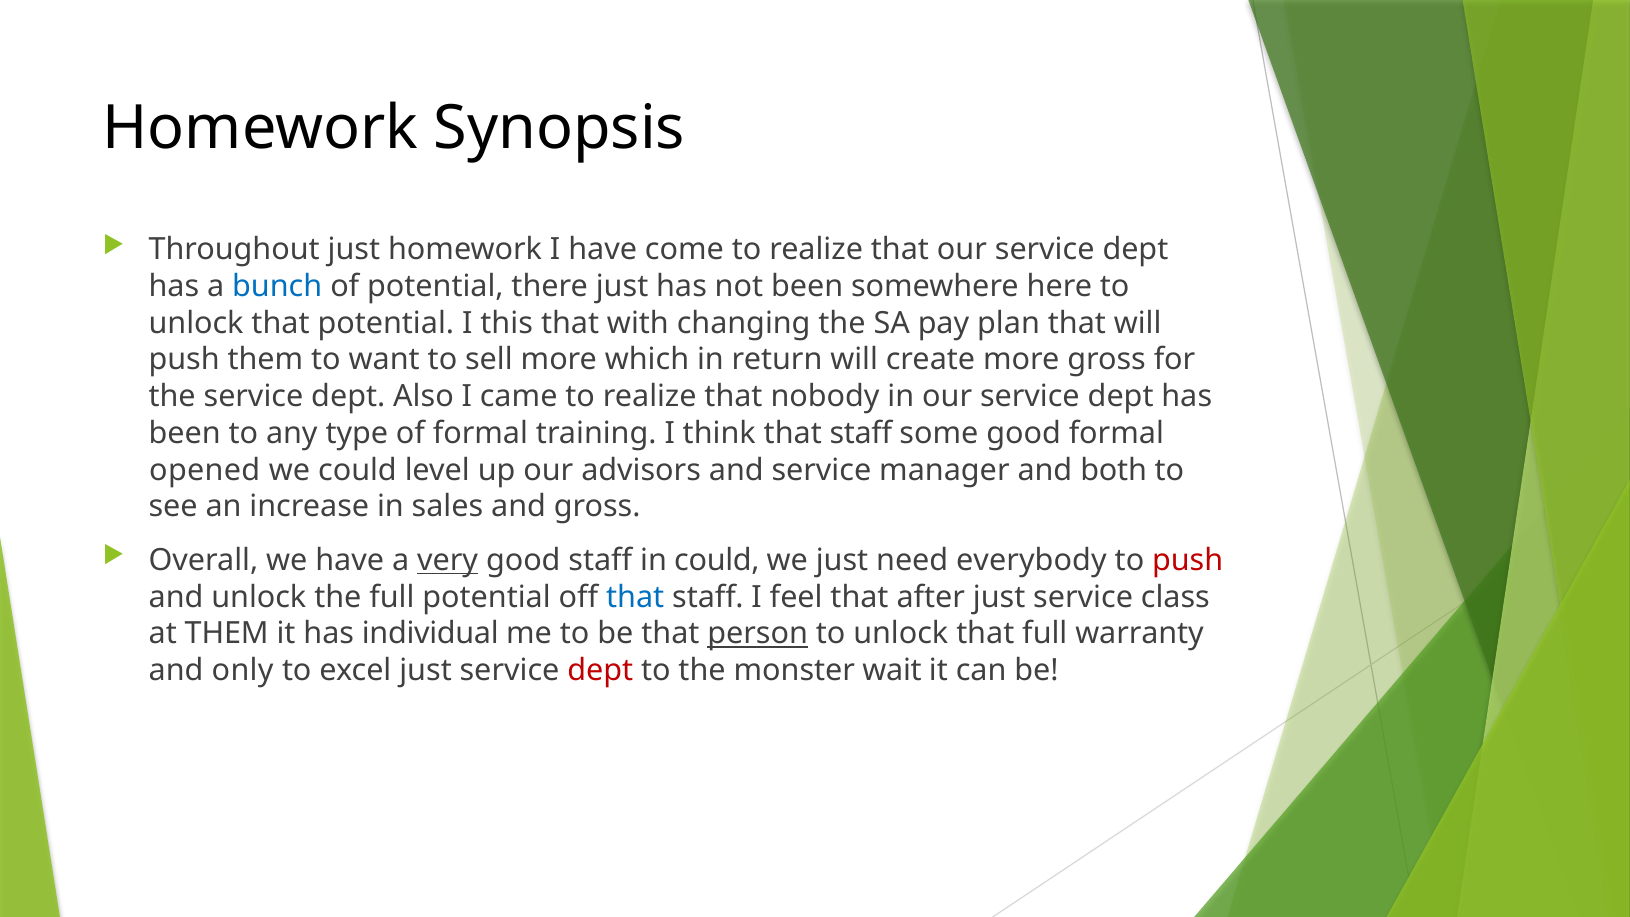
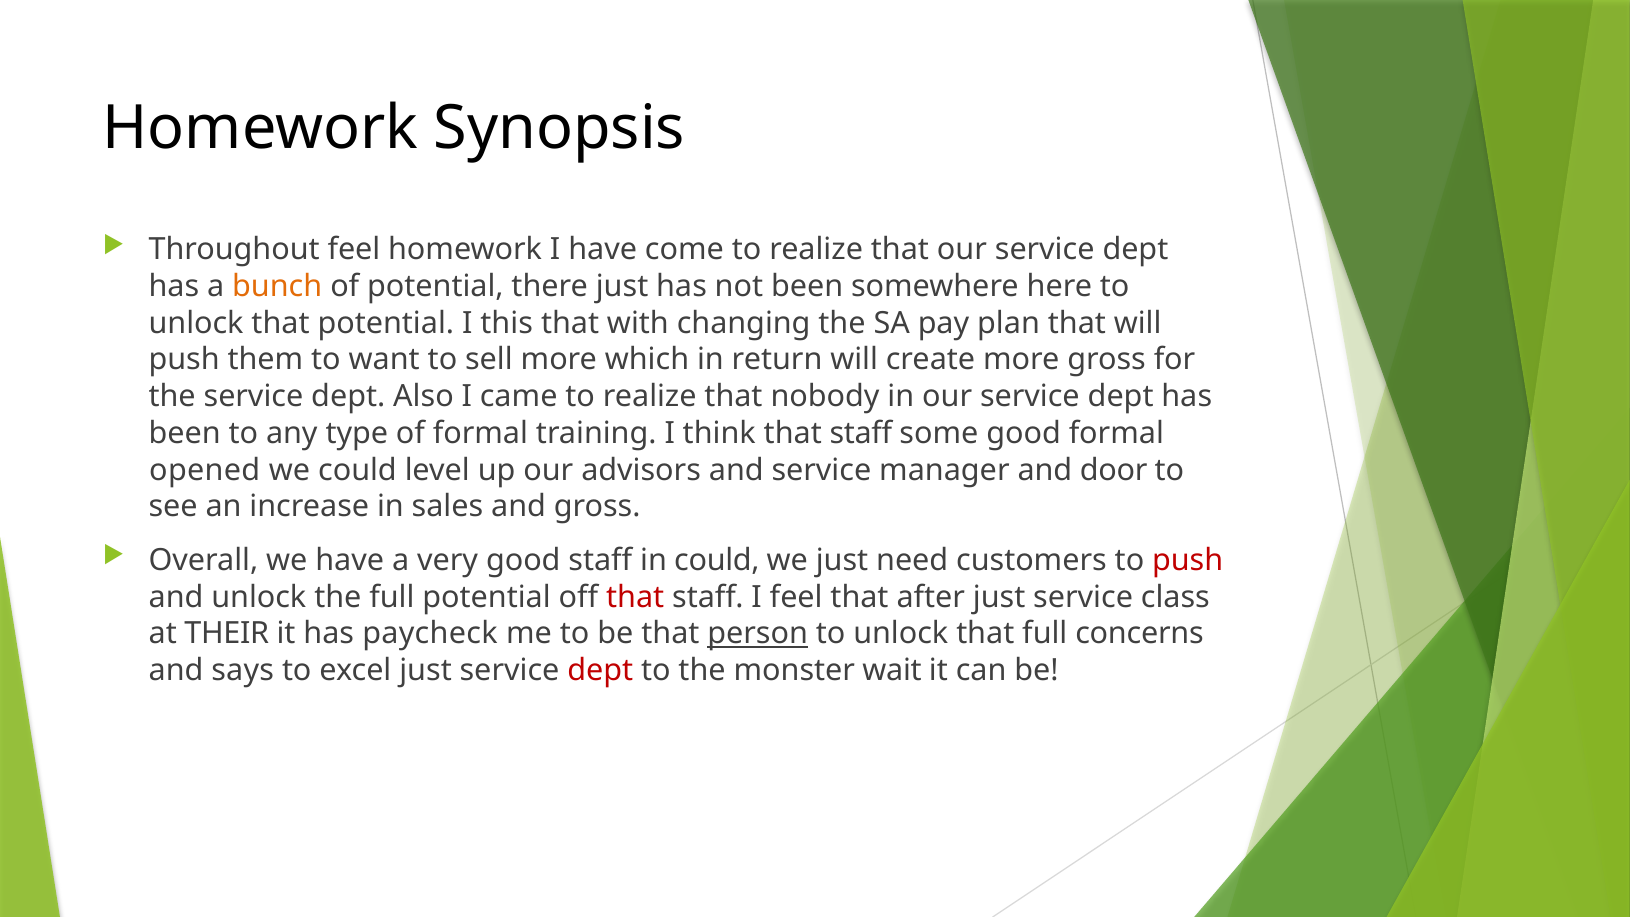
Throughout just: just -> feel
bunch colour: blue -> orange
both: both -> door
very underline: present -> none
everybody: everybody -> customers
that at (635, 597) colour: blue -> red
at THEM: THEM -> THEIR
individual: individual -> paycheck
warranty: warranty -> concerns
only: only -> says
